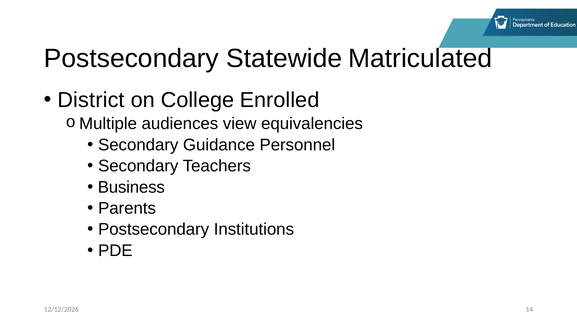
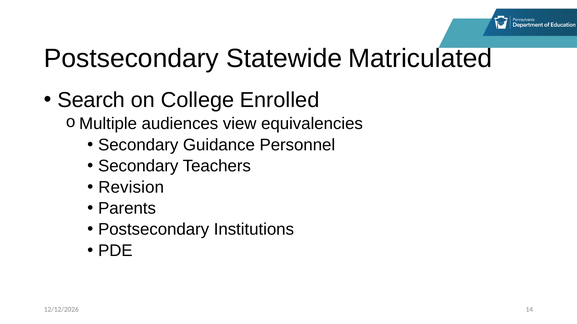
District: District -> Search
Business: Business -> Revision
